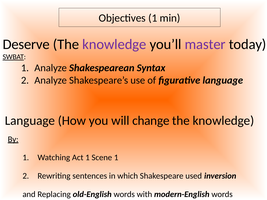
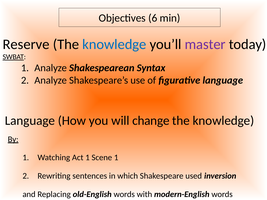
Objectives 1: 1 -> 6
Deserve: Deserve -> Reserve
knowledge at (114, 44) colour: purple -> blue
